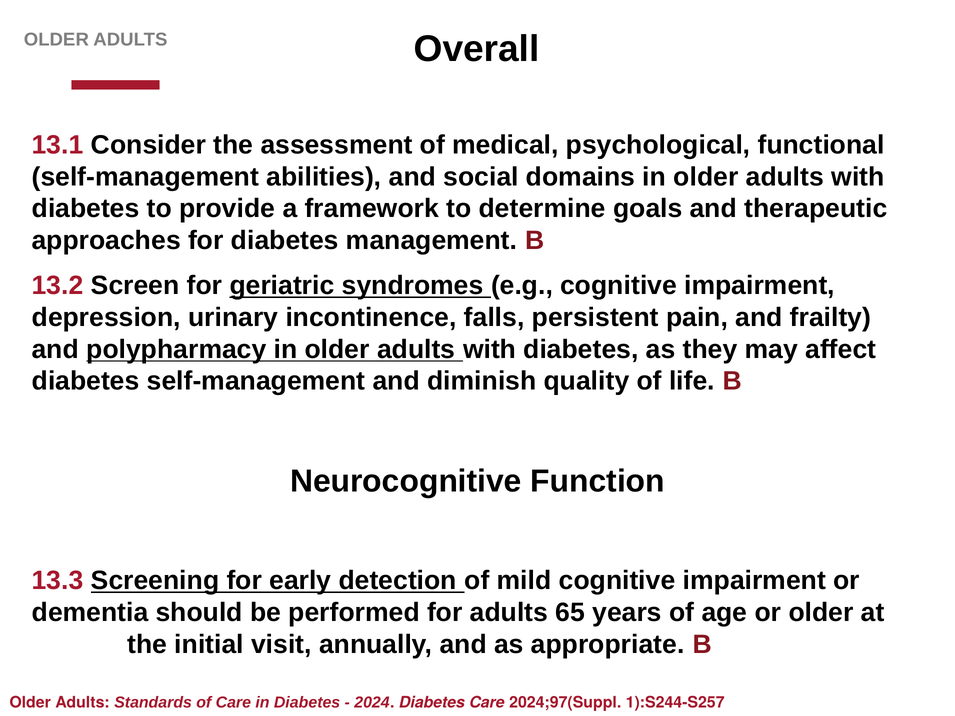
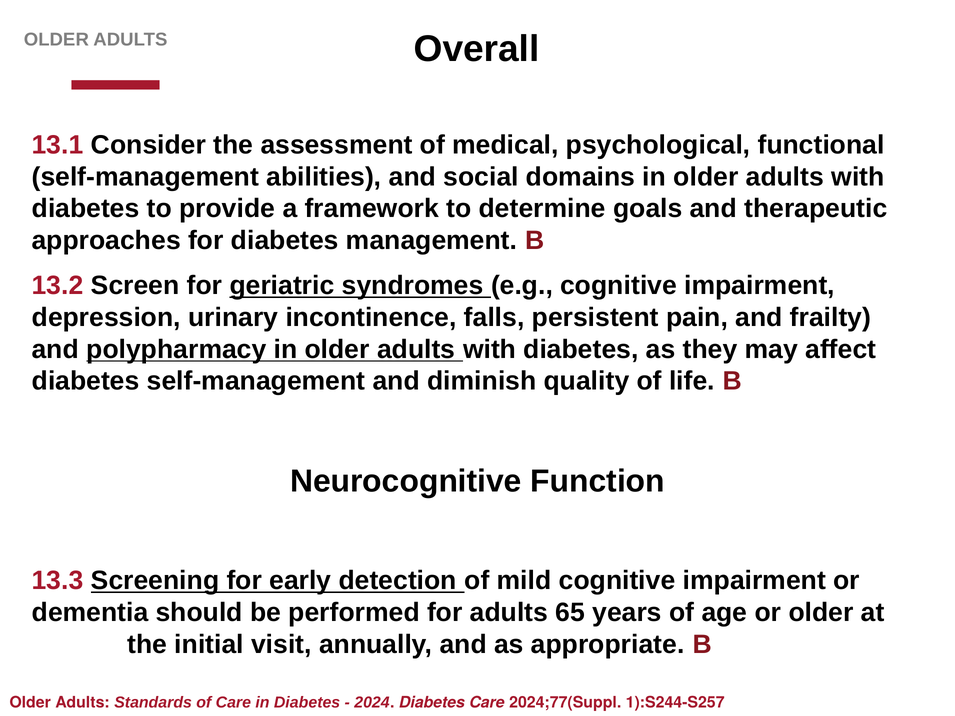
2024;97(Suppl: 2024;97(Suppl -> 2024;77(Suppl
